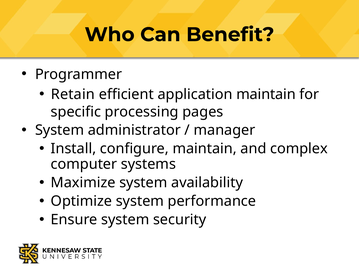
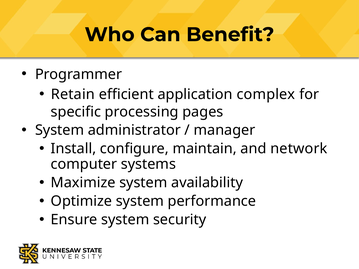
application maintain: maintain -> complex
complex: complex -> network
